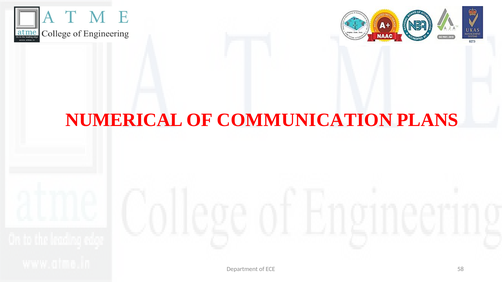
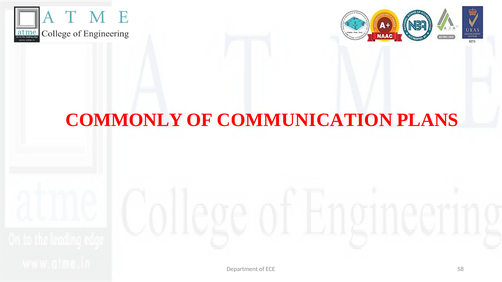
NUMERICAL: NUMERICAL -> COMMONLY
